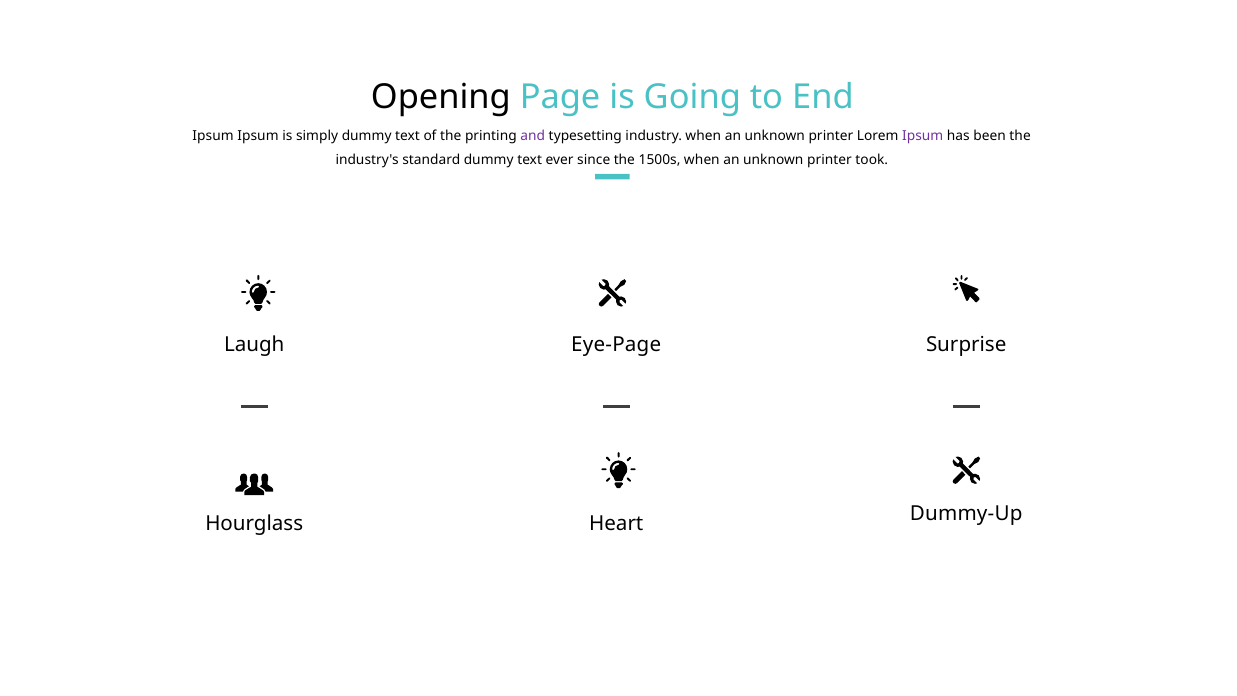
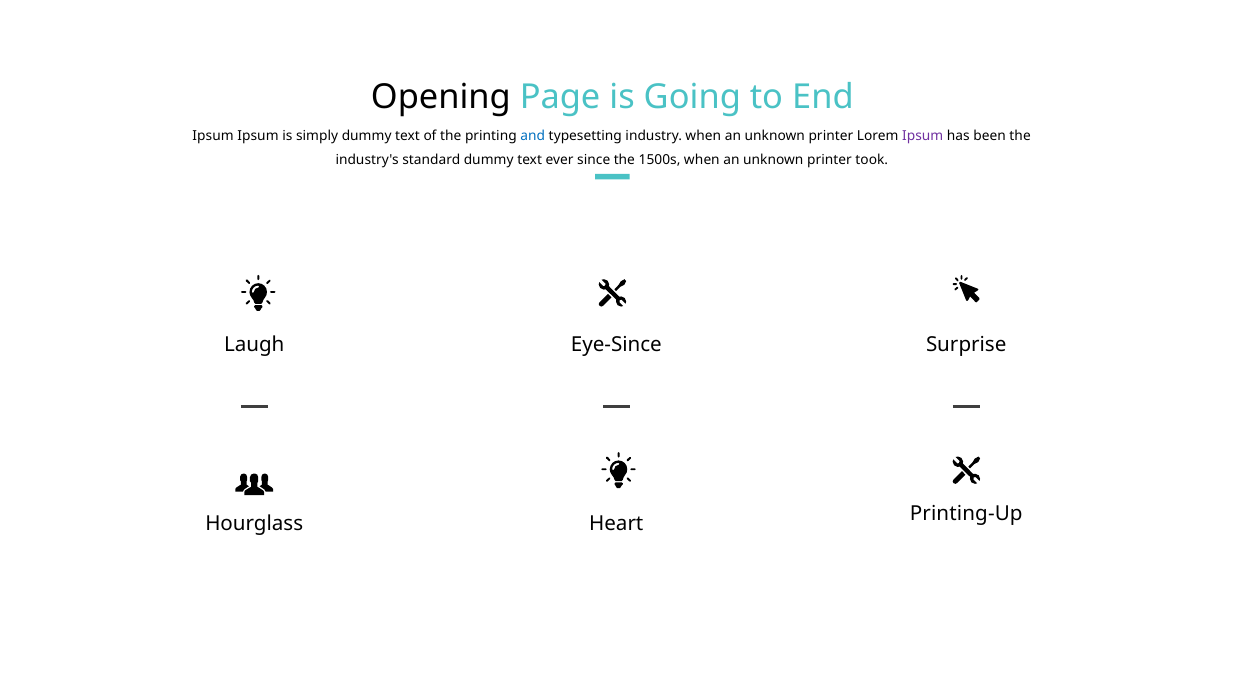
and colour: purple -> blue
Eye-Page: Eye-Page -> Eye-Since
Dummy-Up: Dummy-Up -> Printing-Up
